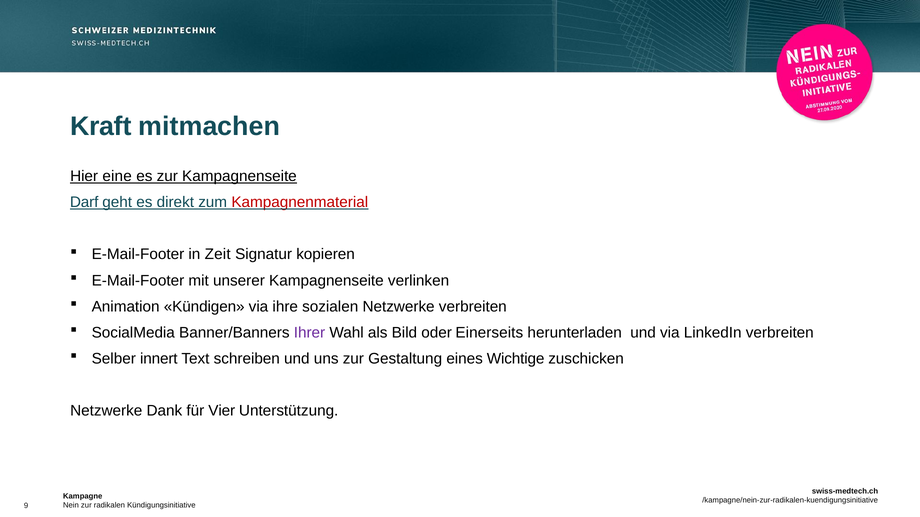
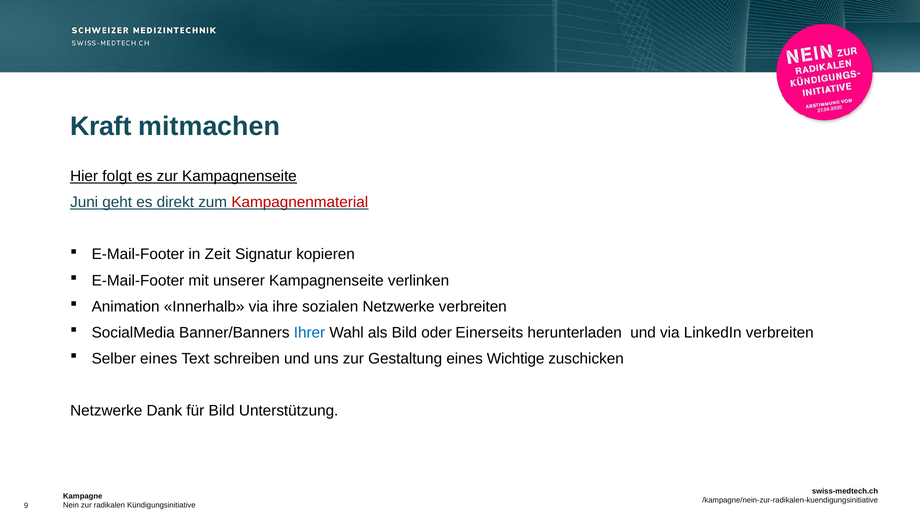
eine: eine -> folgt
Darf: Darf -> Juni
Kündigen: Kündigen -> Innerhalb
Ihrer colour: purple -> blue
Selber innert: innert -> eines
für Vier: Vier -> Bild
